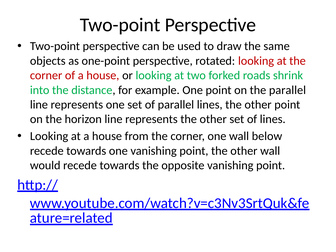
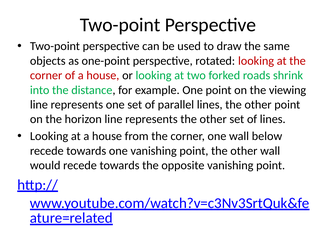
the parallel: parallel -> viewing
